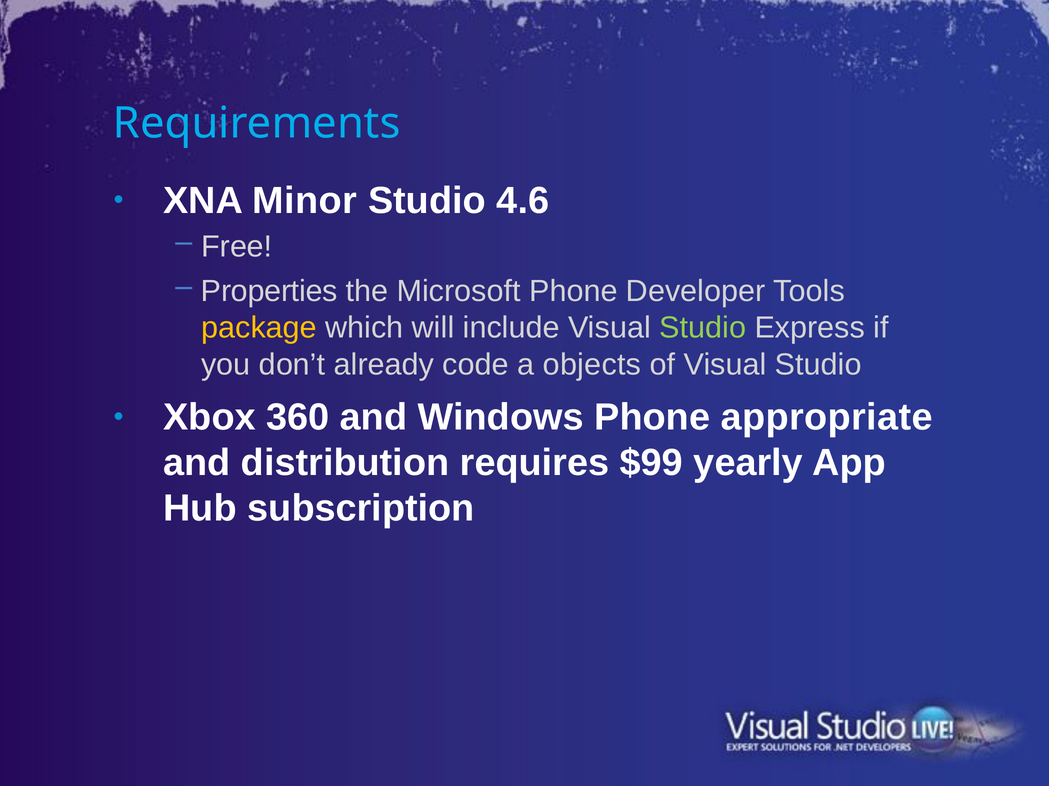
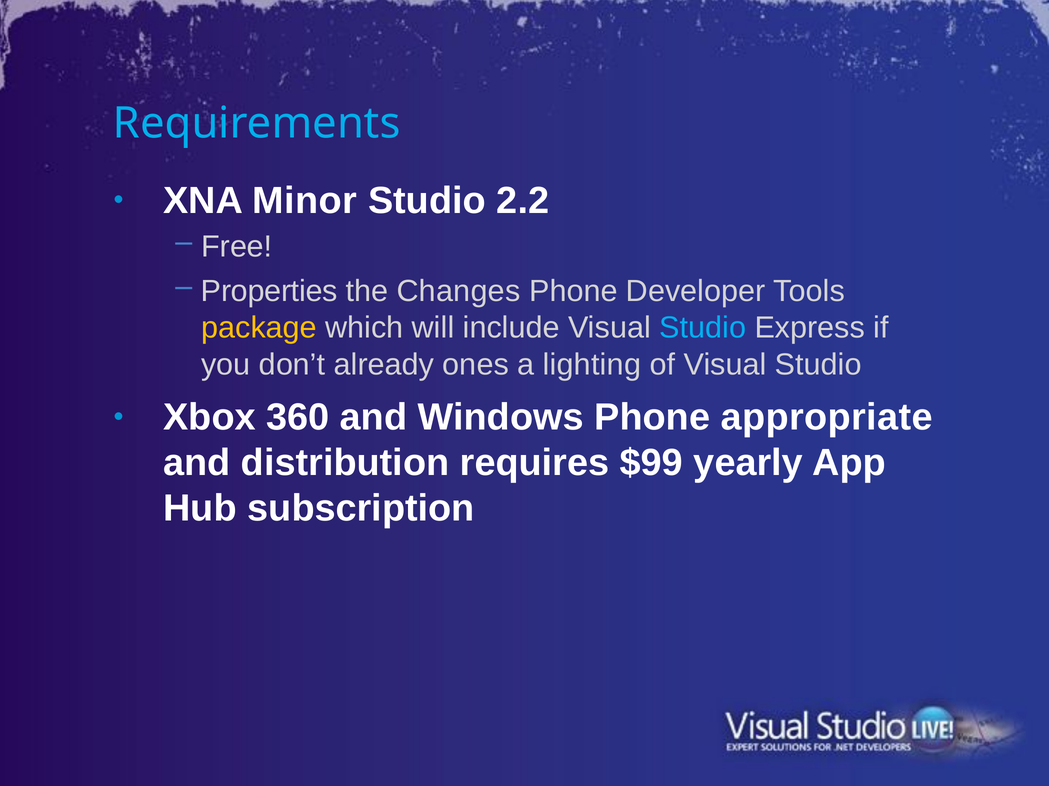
4.6: 4.6 -> 2.2
Microsoft: Microsoft -> Changes
Studio at (703, 328) colour: light green -> light blue
code: code -> ones
objects: objects -> lighting
